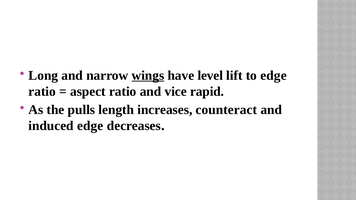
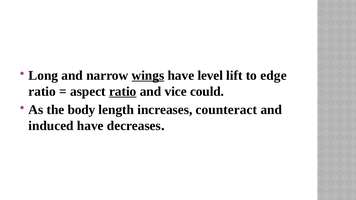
ratio at (123, 92) underline: none -> present
rapid: rapid -> could
pulls: pulls -> body
induced edge: edge -> have
